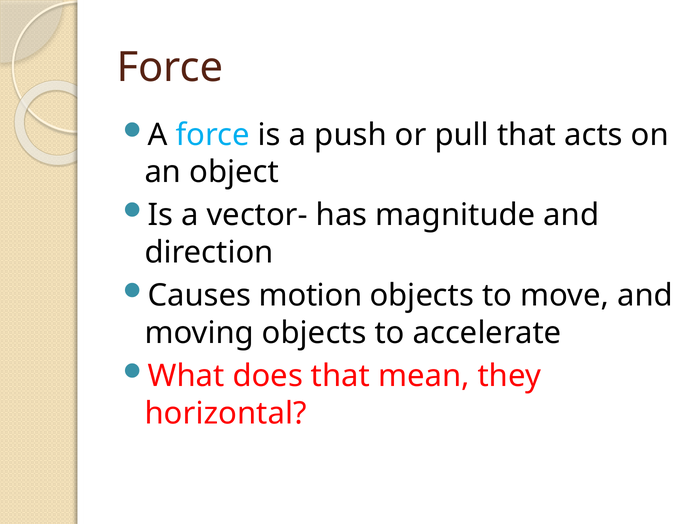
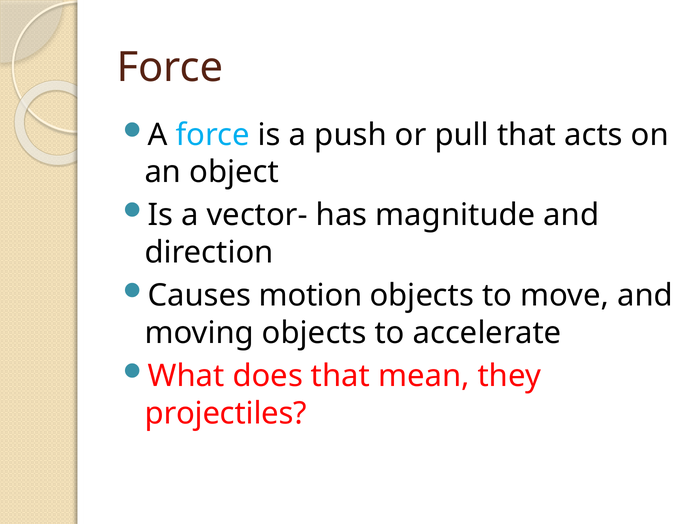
horizontal: horizontal -> projectiles
